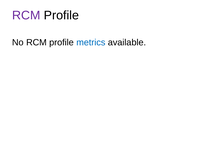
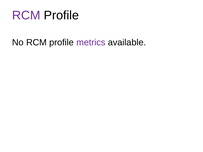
metrics colour: blue -> purple
